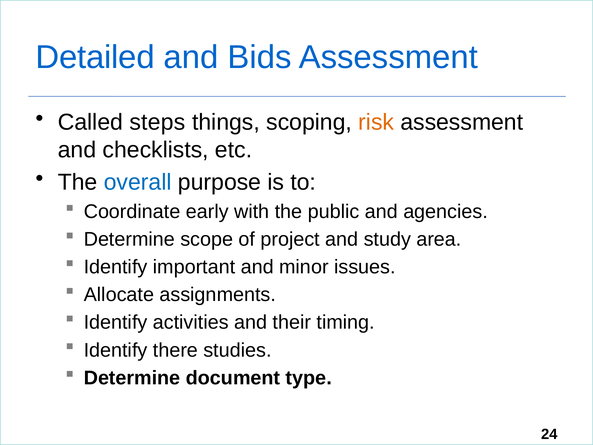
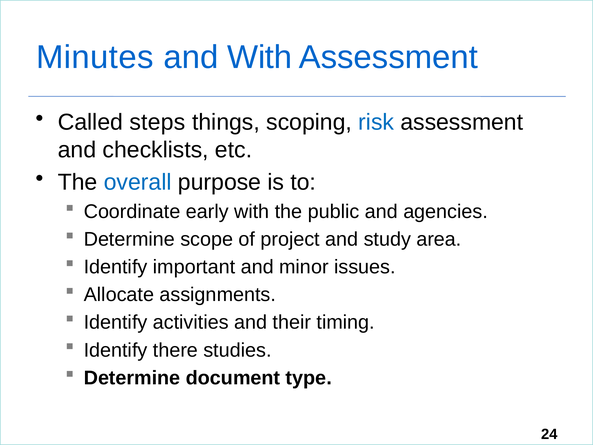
Detailed: Detailed -> Minutes
and Bids: Bids -> With
risk colour: orange -> blue
